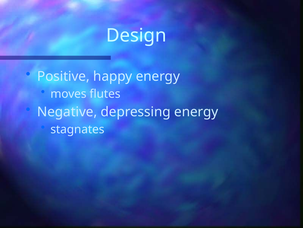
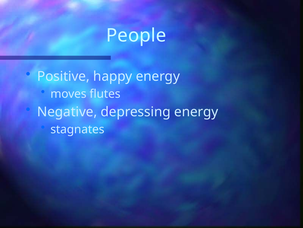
Design: Design -> People
